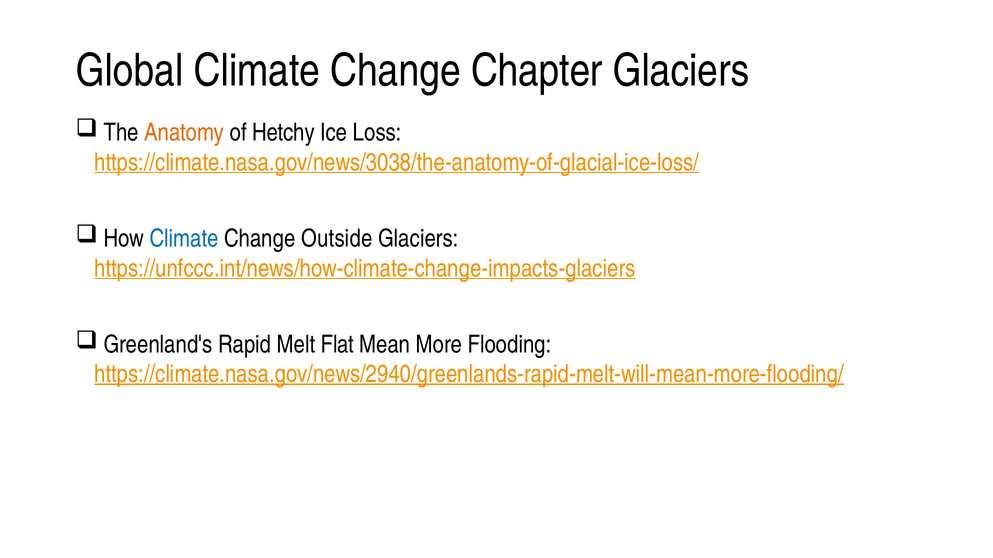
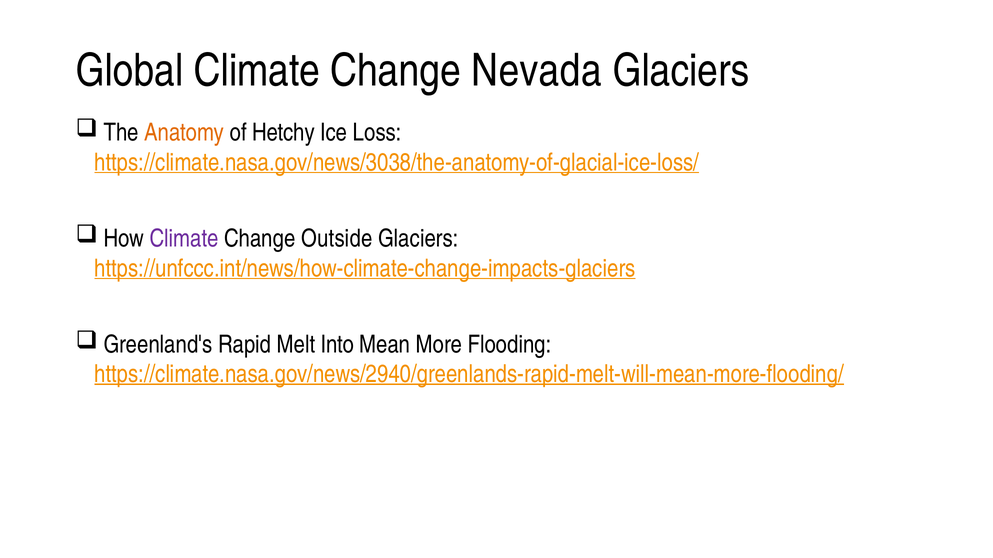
Chapter: Chapter -> Nevada
Climate at (184, 239) colour: blue -> purple
Flat: Flat -> Into
